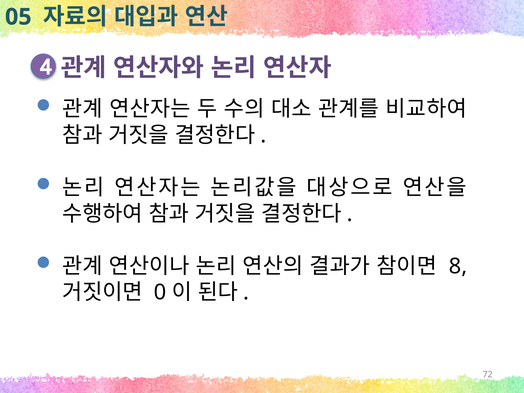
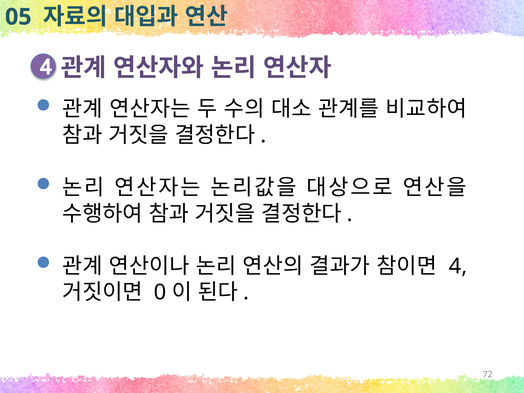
8 at (458, 266): 8 -> 4
